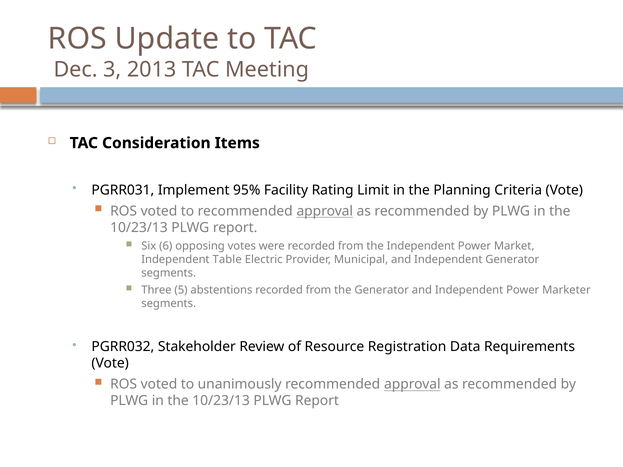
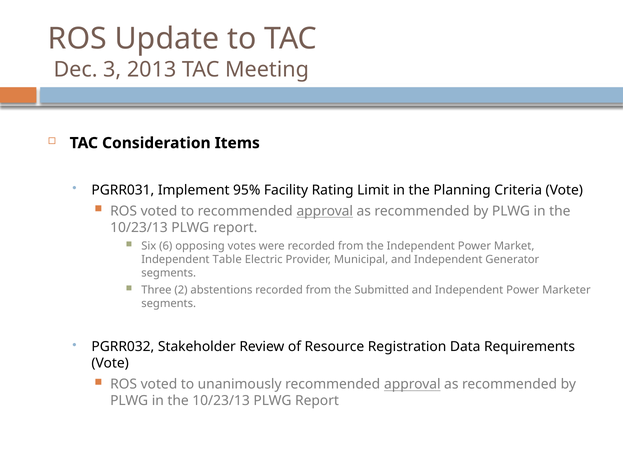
5: 5 -> 2
the Generator: Generator -> Submitted
